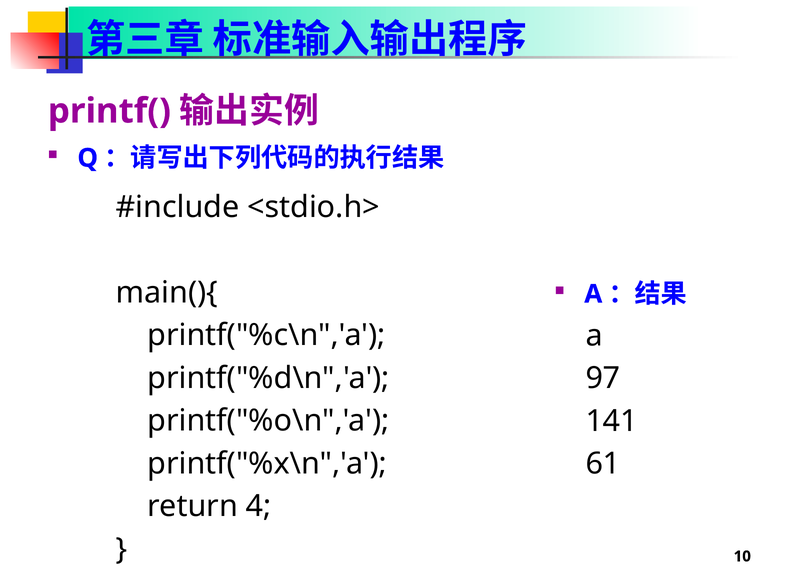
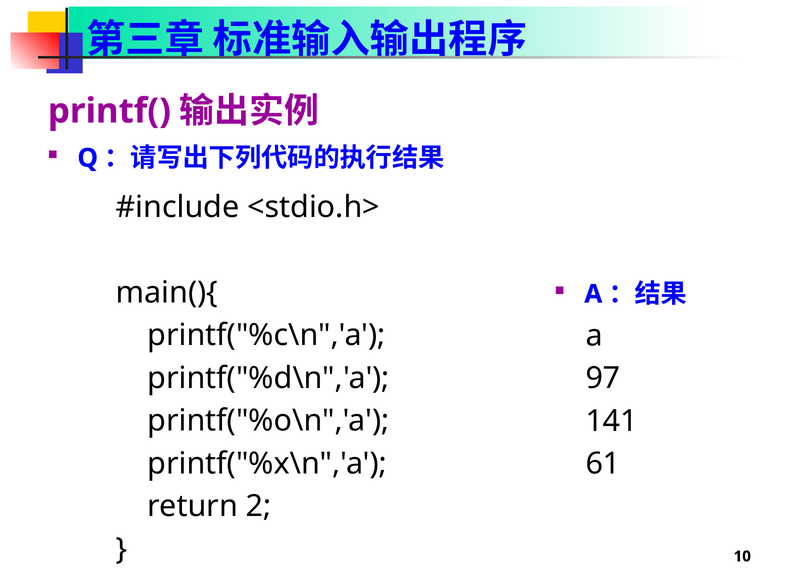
4: 4 -> 2
